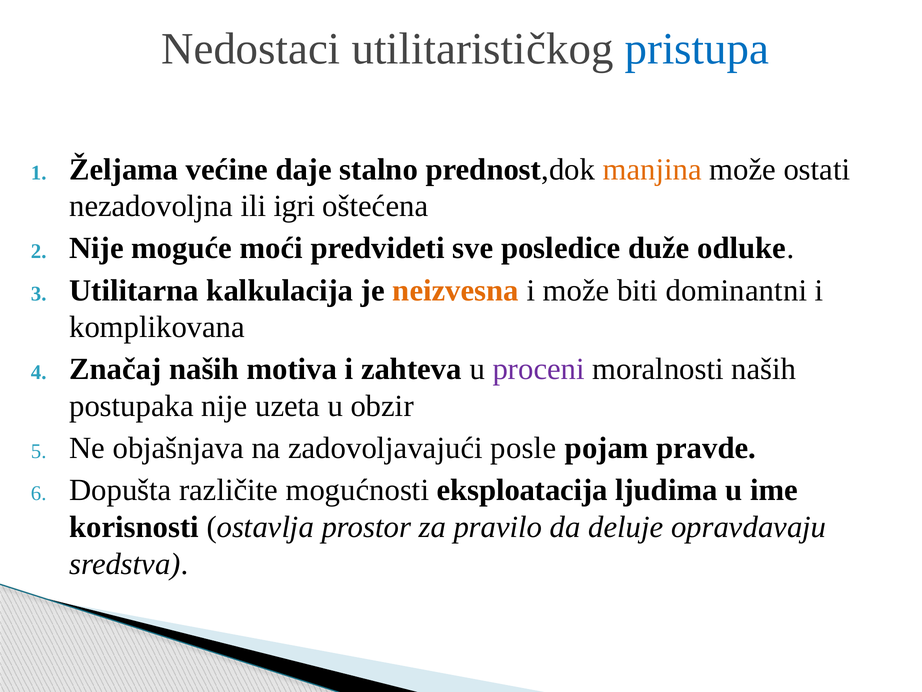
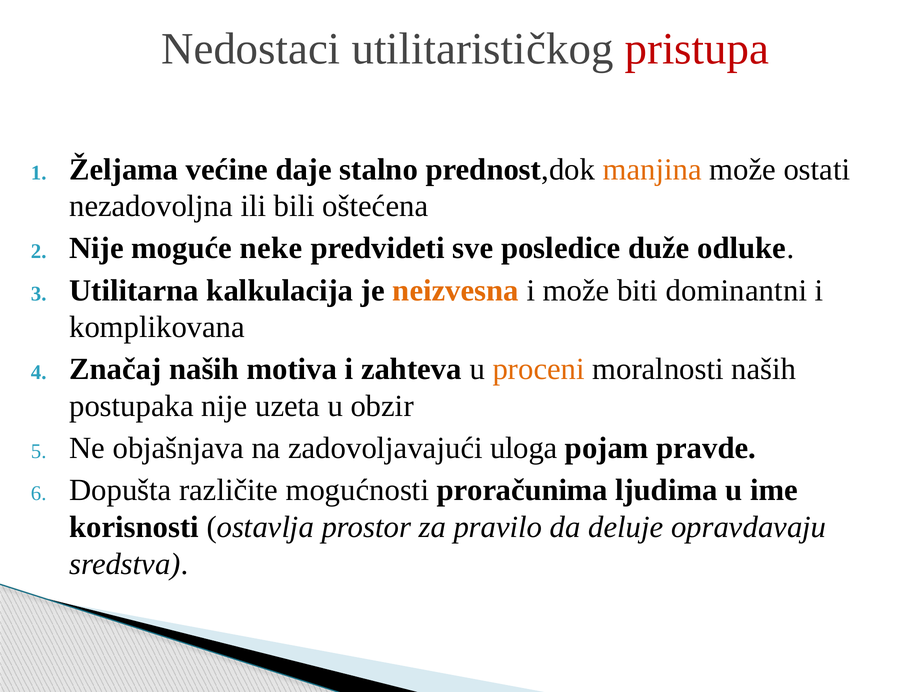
pristupa colour: blue -> red
igri: igri -> bili
moći: moći -> neke
proceni colour: purple -> orange
posle: posle -> uloga
eksploatacija: eksploatacija -> proračunima
